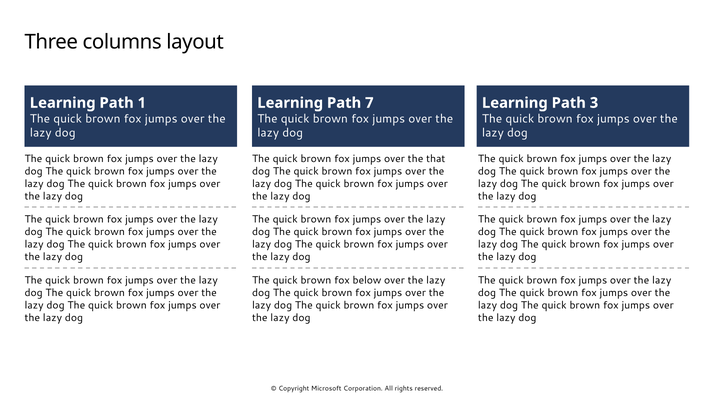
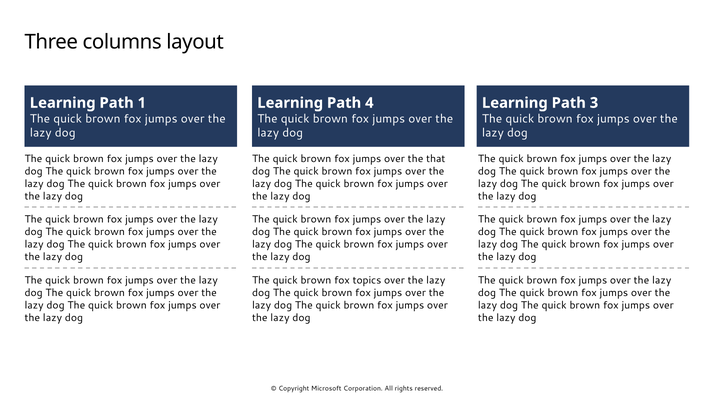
7: 7 -> 4
below: below -> topics
